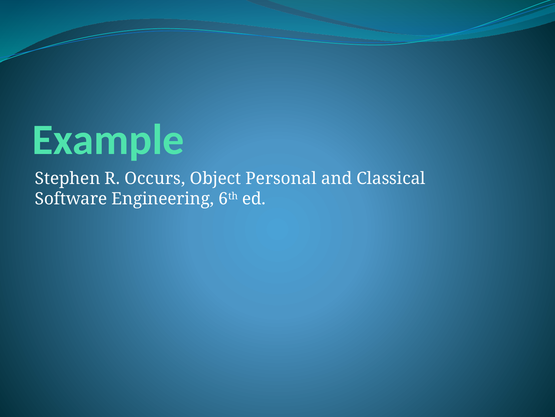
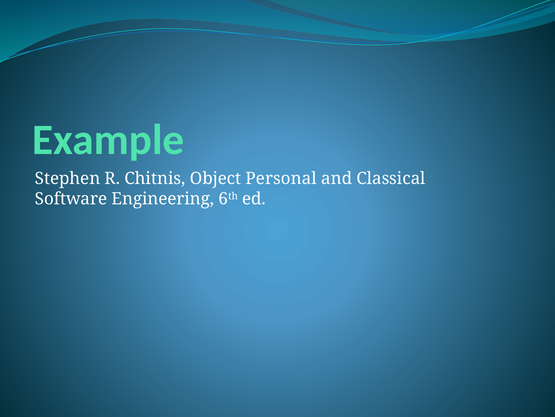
Occurs: Occurs -> Chitnis
